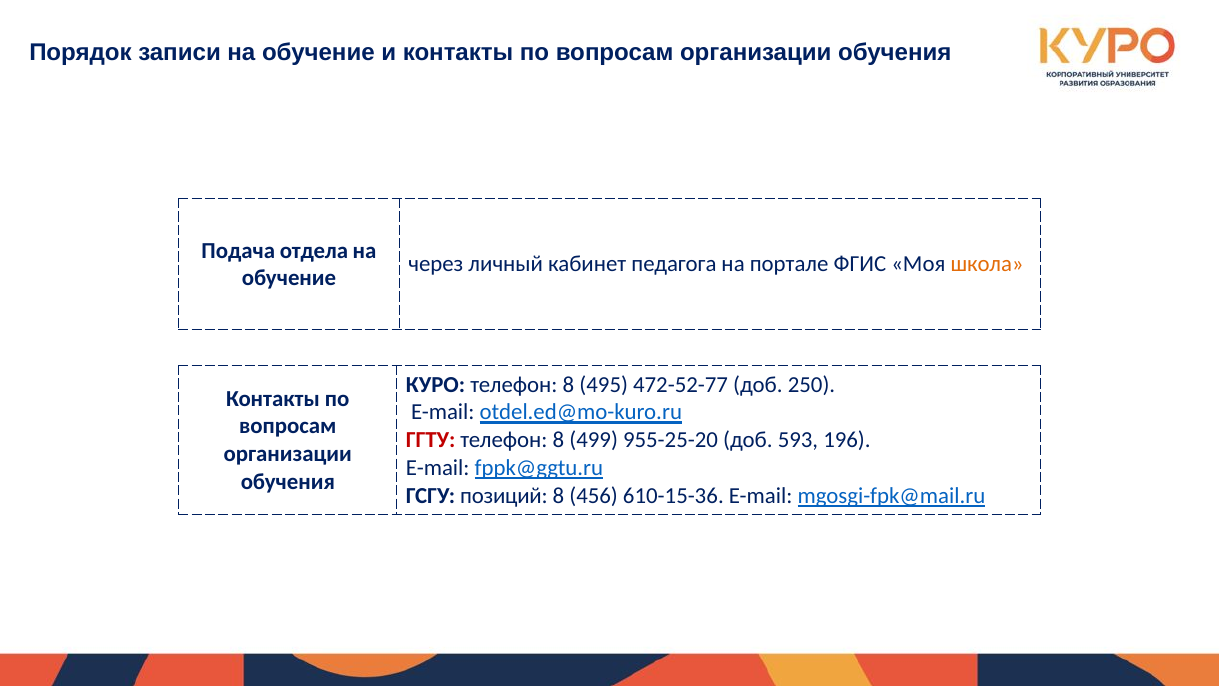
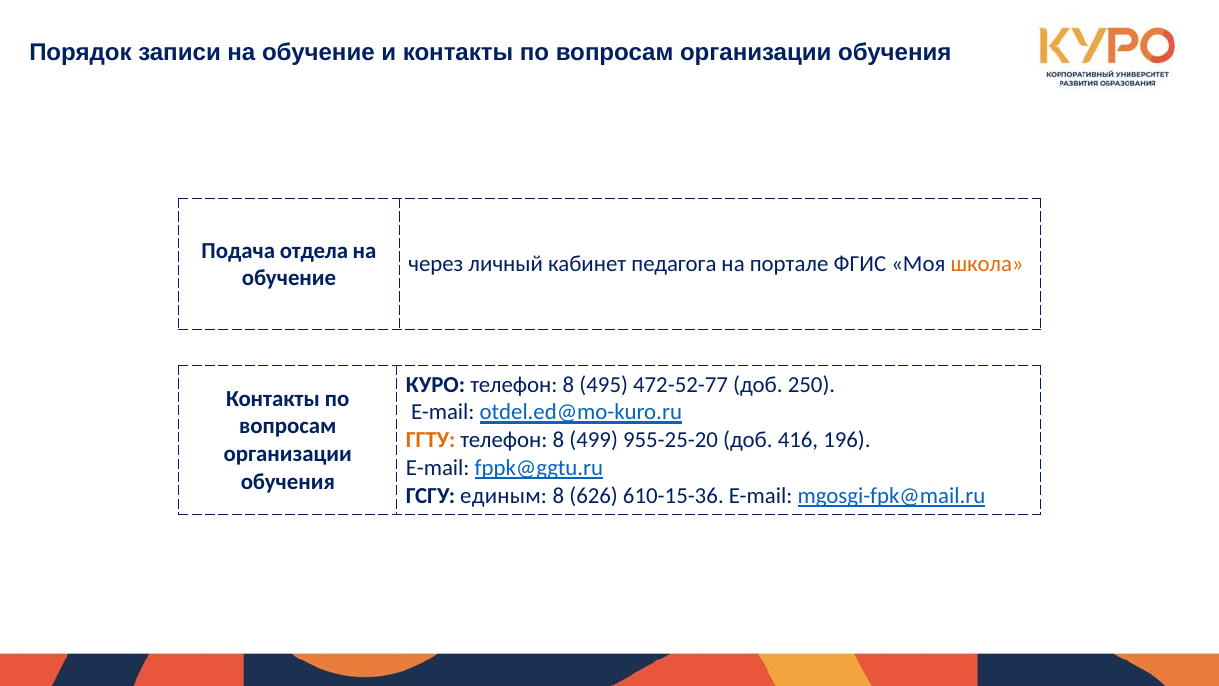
ГГТУ colour: red -> orange
593: 593 -> 416
позиций: позиций -> единым
456: 456 -> 626
